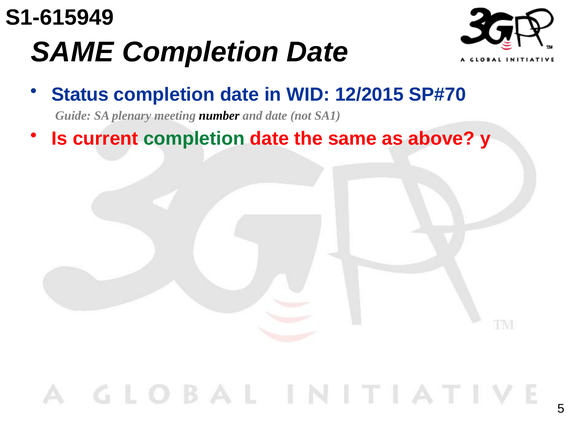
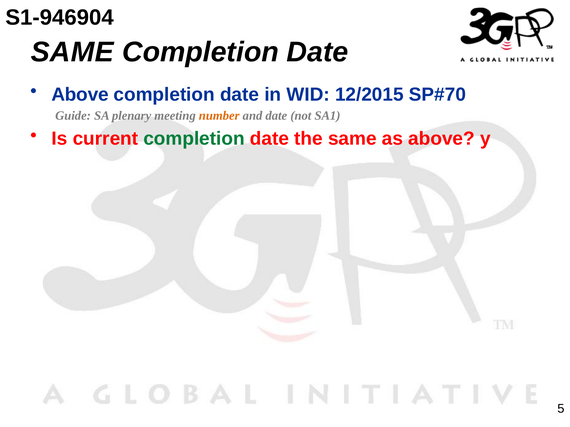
S1-615949: S1-615949 -> S1-946904
Status at (80, 95): Status -> Above
number colour: black -> orange
